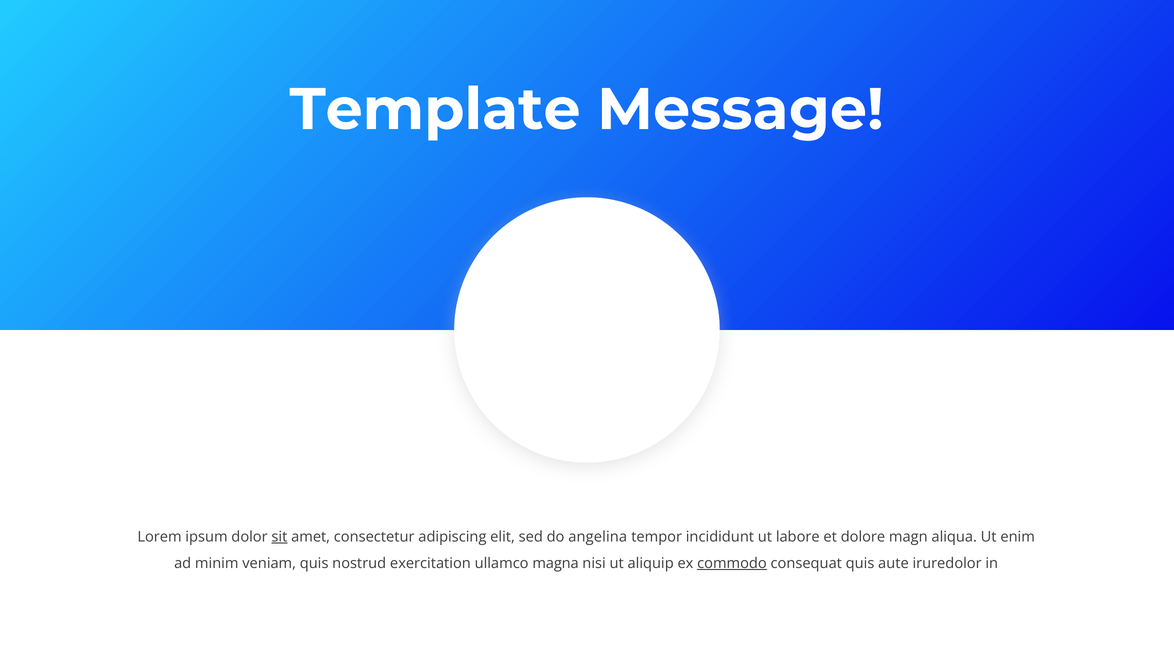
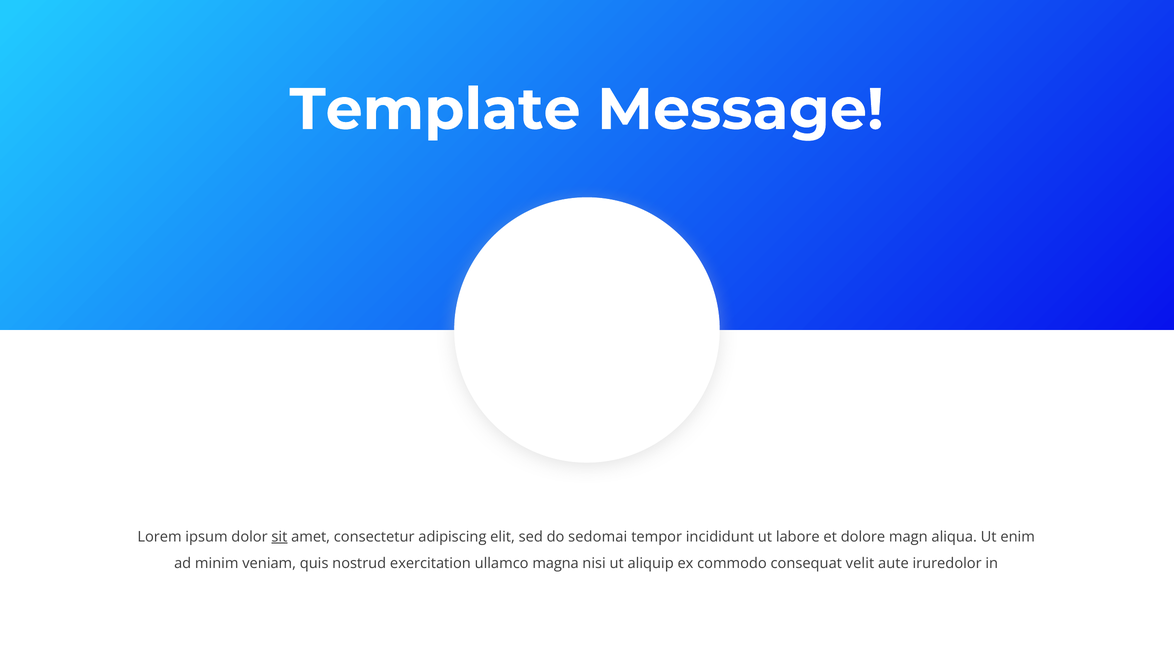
angelina: angelina -> sedomai
commodo underline: present -> none
consequat quis: quis -> velit
